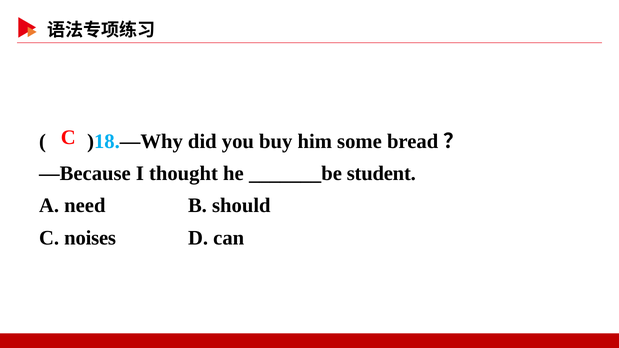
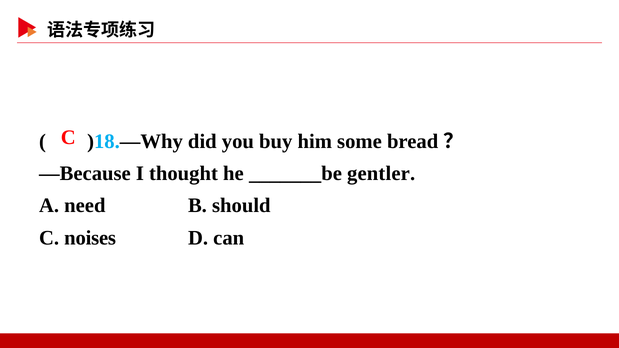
student: student -> gentler
